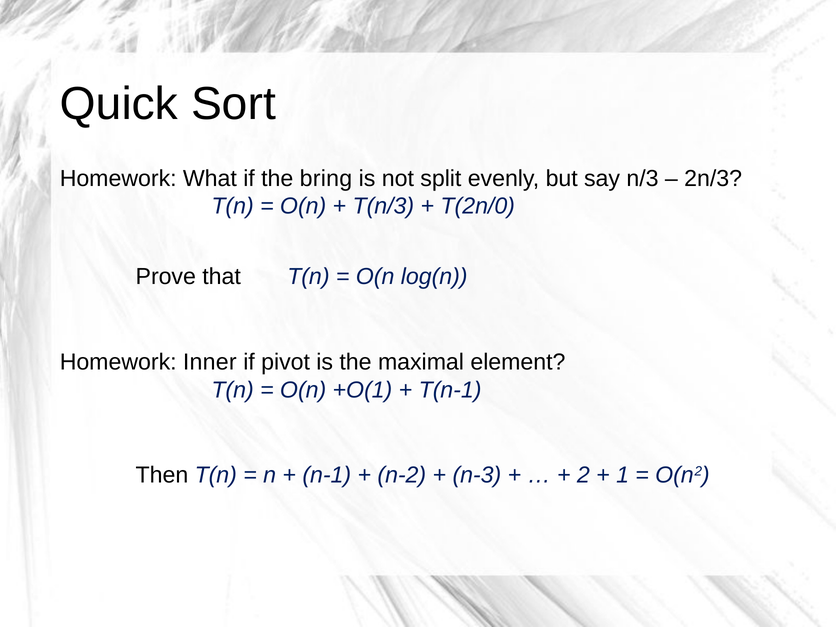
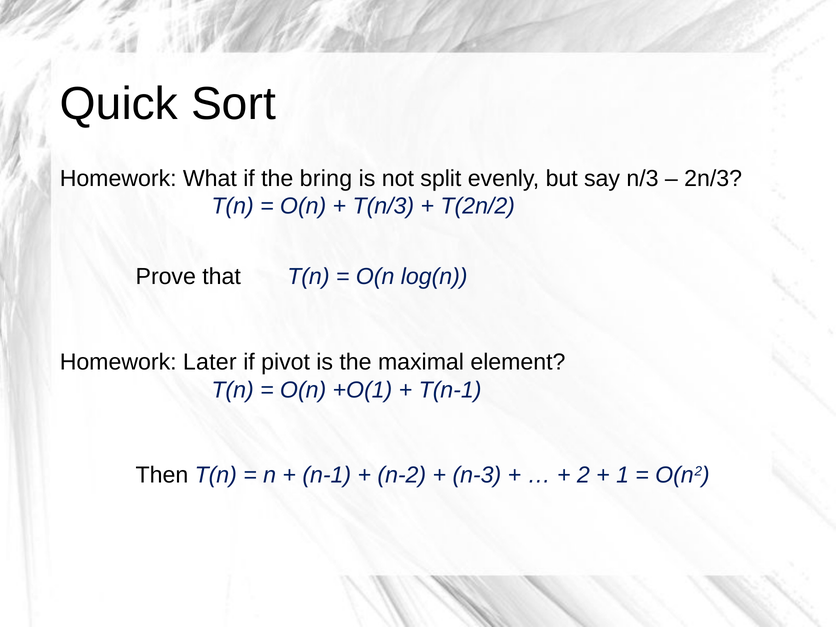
T(2n/0: T(2n/0 -> T(2n/2
Inner: Inner -> Later
